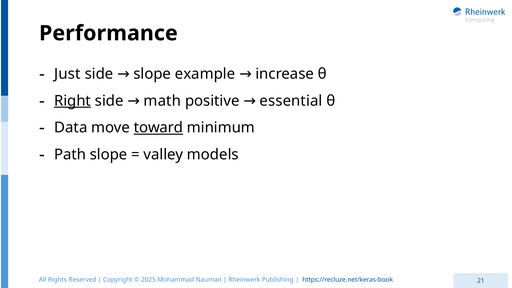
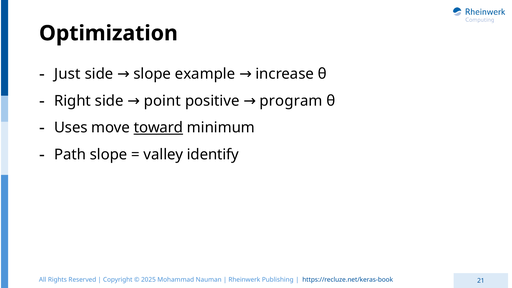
Performance: Performance -> Optimization
Right underline: present -> none
math: math -> point
essential: essential -> program
Data: Data -> Uses
models: models -> identify
